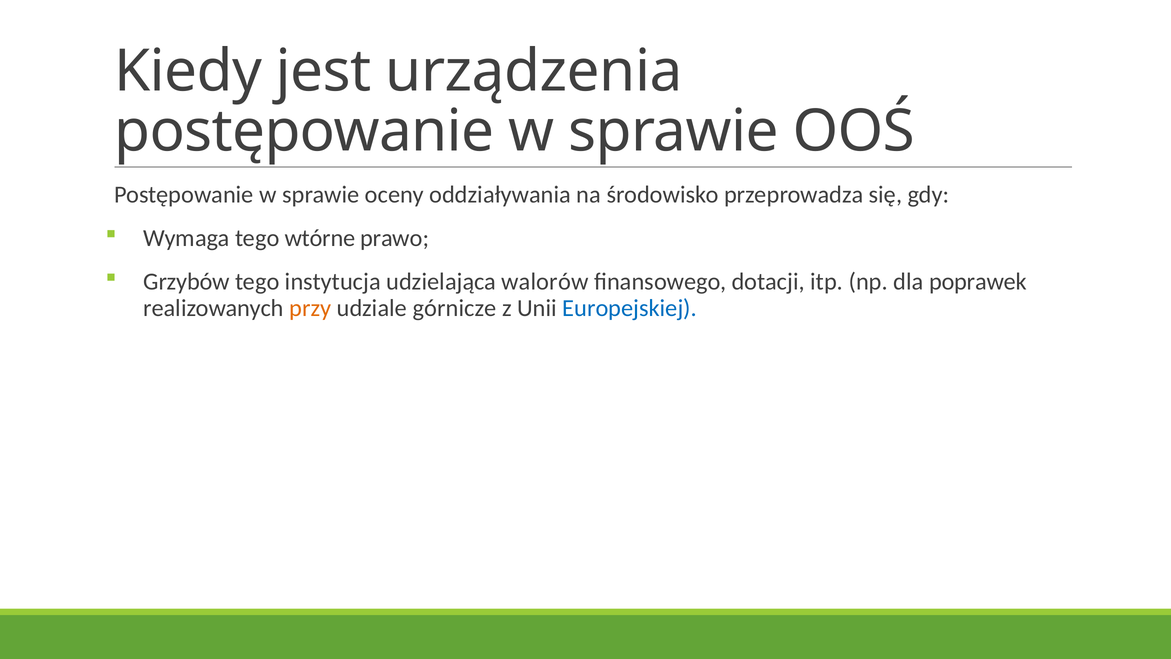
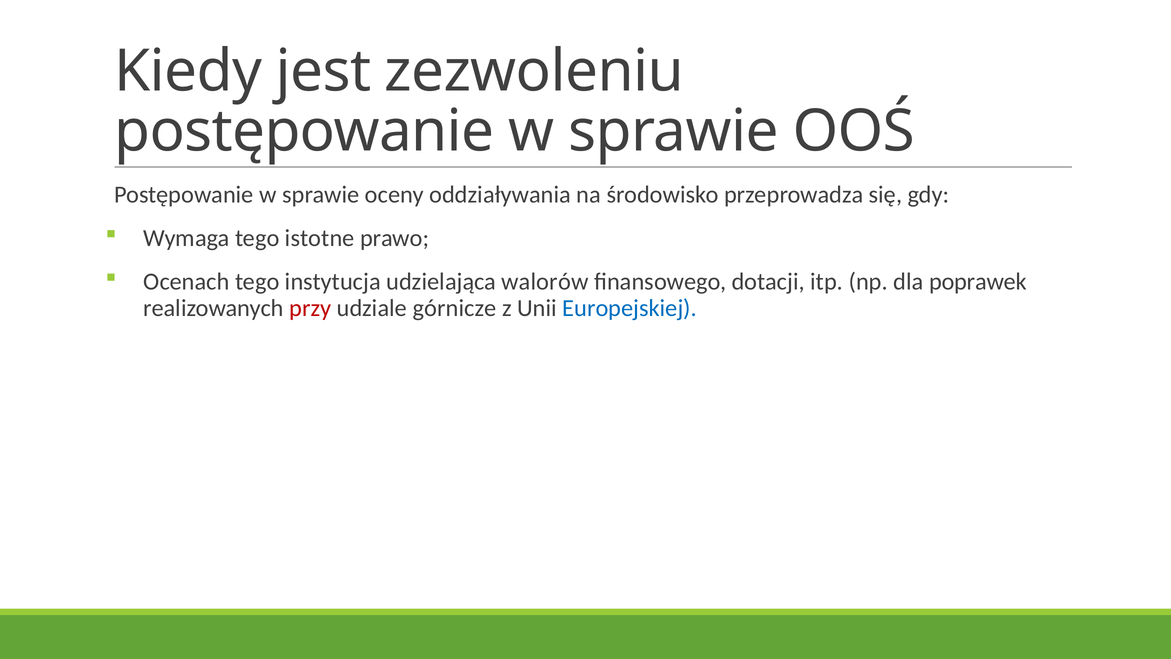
urządzenia: urządzenia -> zezwoleniu
wtórne: wtórne -> istotne
Grzybów: Grzybów -> Ocenach
przy colour: orange -> red
